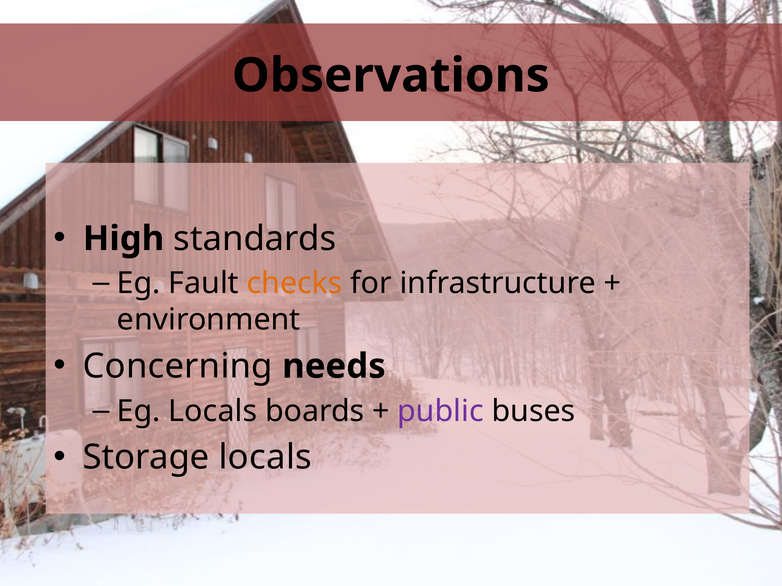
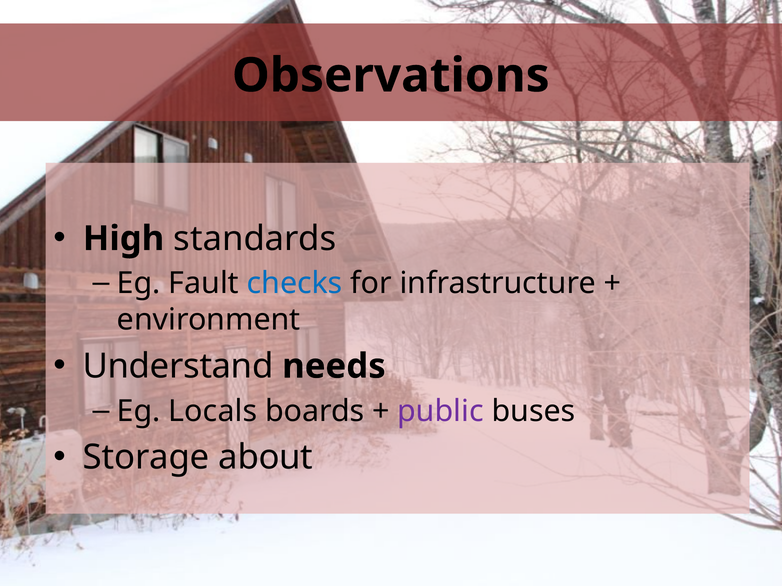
checks colour: orange -> blue
Concerning: Concerning -> Understand
Storage locals: locals -> about
